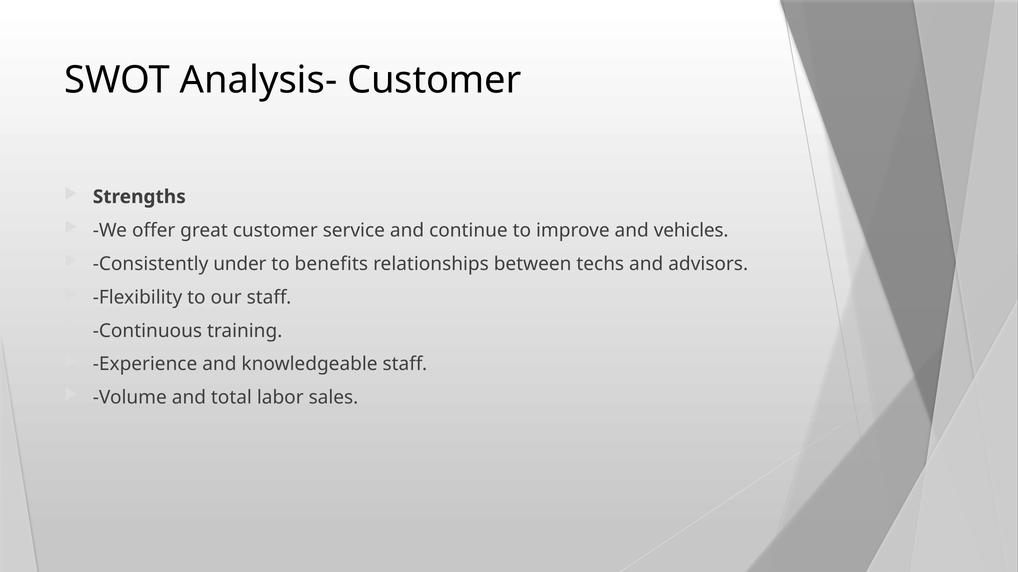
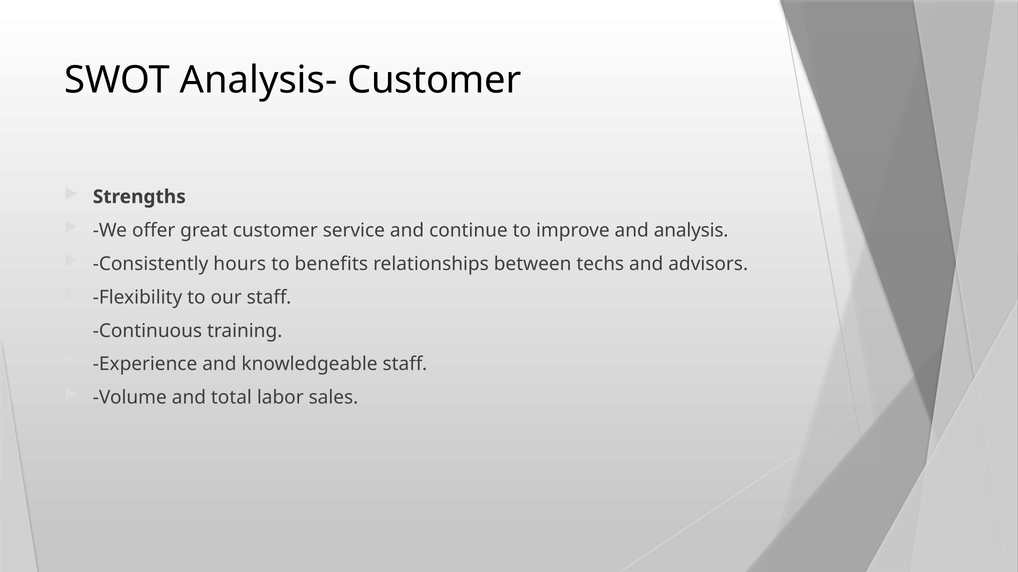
vehicles: vehicles -> analysis
under: under -> hours
